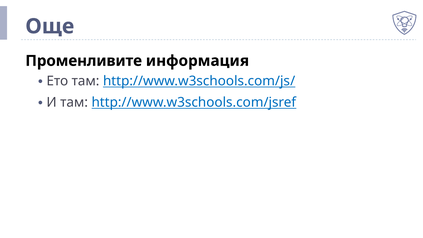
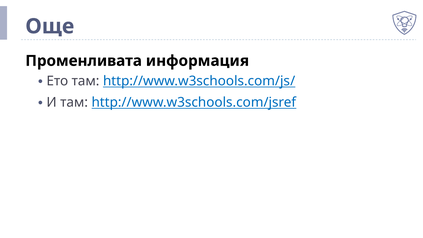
Променливите: Променливите -> Променливата
